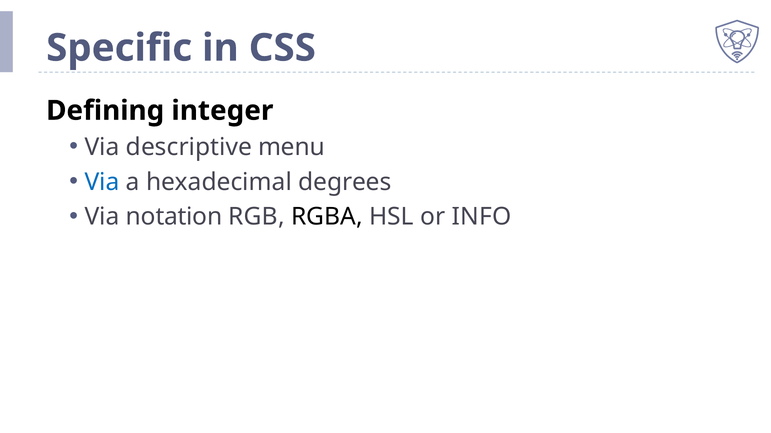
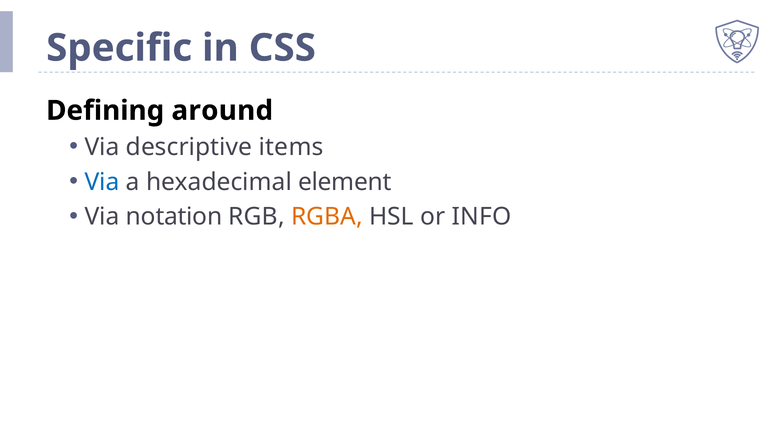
integer: integer -> around
menu: menu -> items
degrees: degrees -> element
RGBA colour: black -> orange
